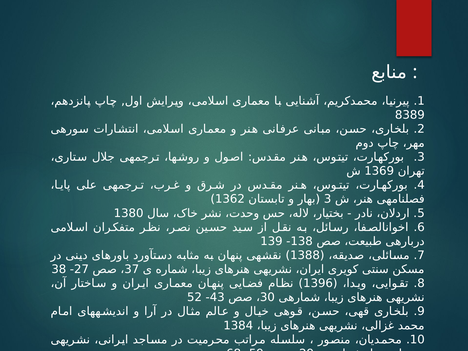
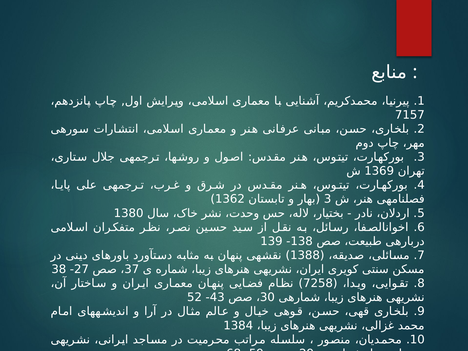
8389: 8389 -> 7157
1396: 1396 -> 7258
